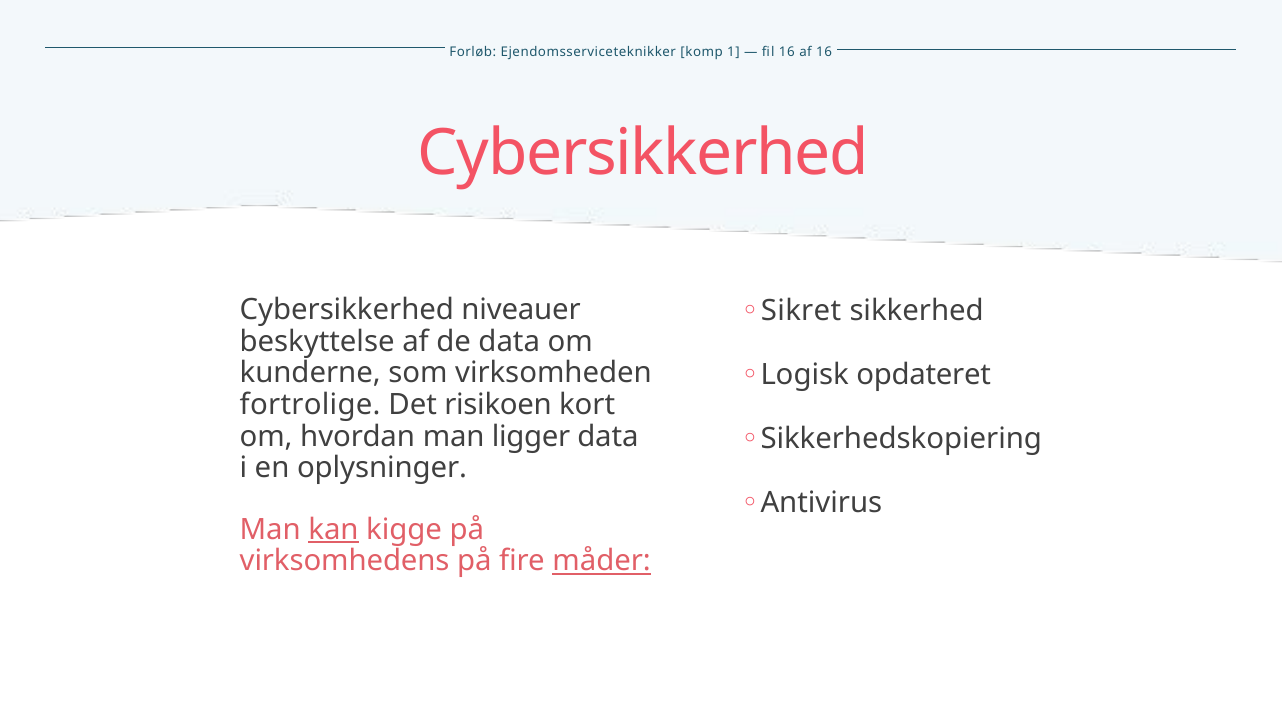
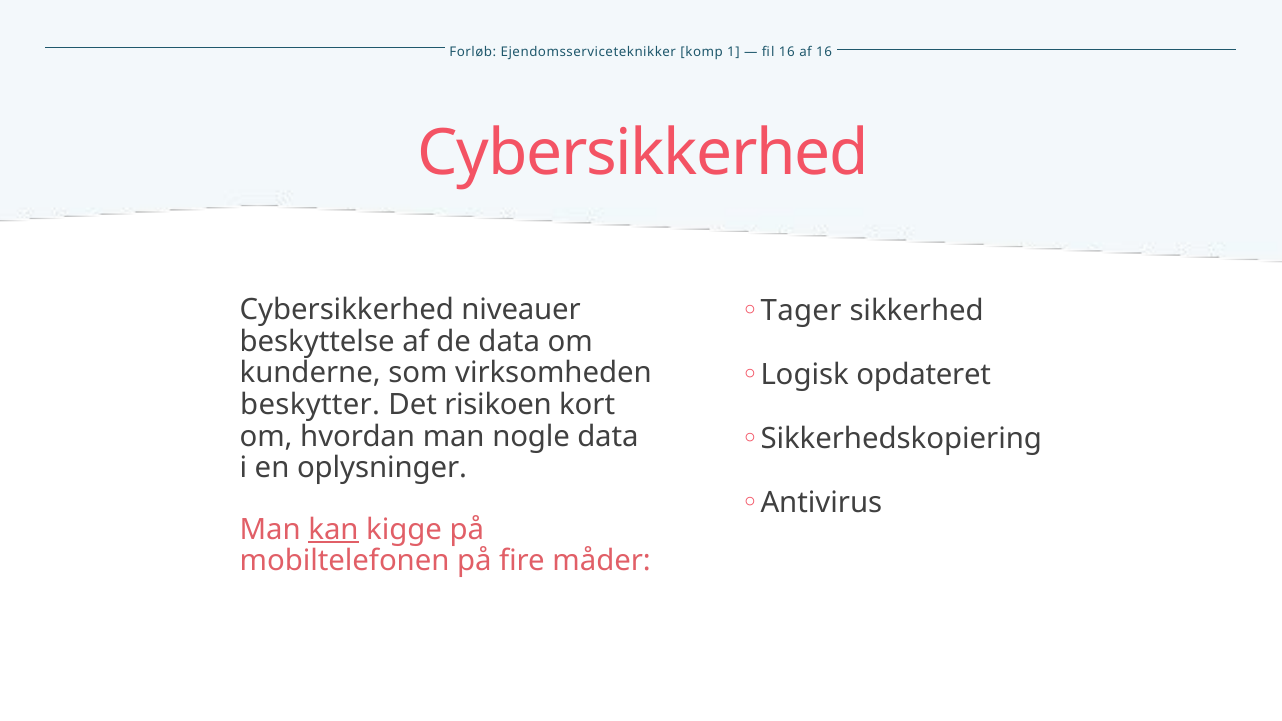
Sikret: Sikret -> Tager
fortrolige: fortrolige -> beskytter
ligger: ligger -> nogle
virksomhedens: virksomhedens -> mobiltelefonen
måder underline: present -> none
